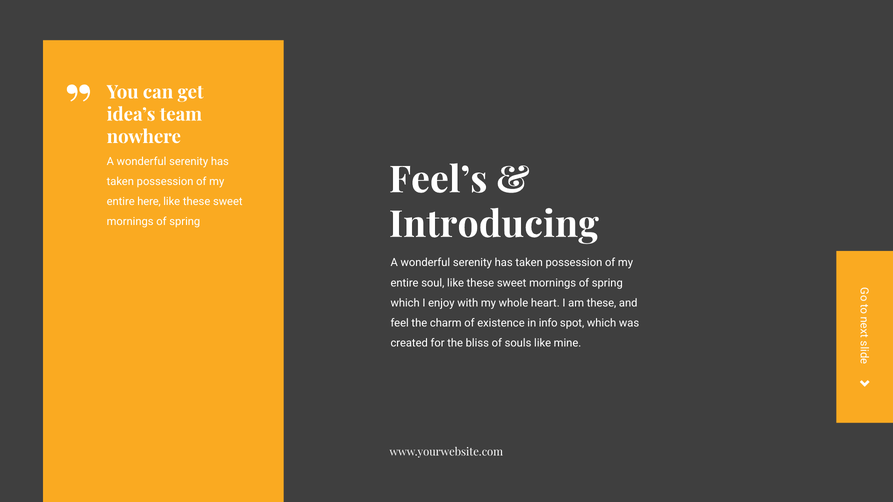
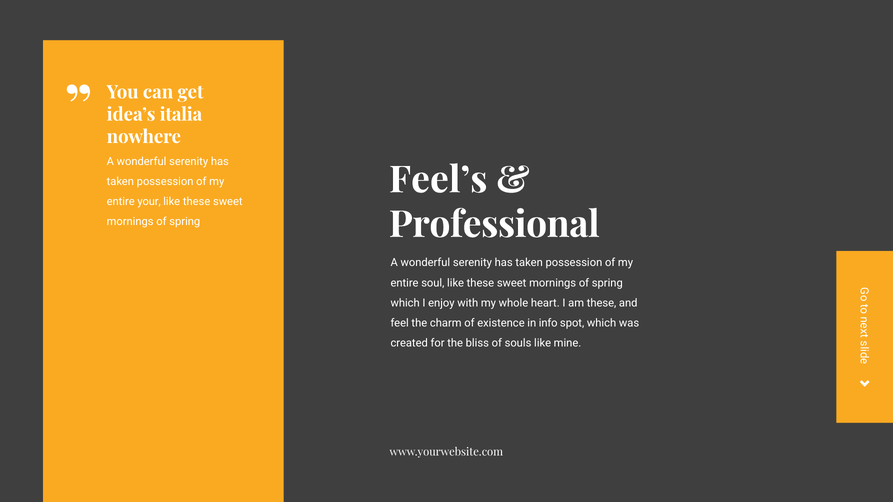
team: team -> italia
here: here -> your
Introducing: Introducing -> Professional
